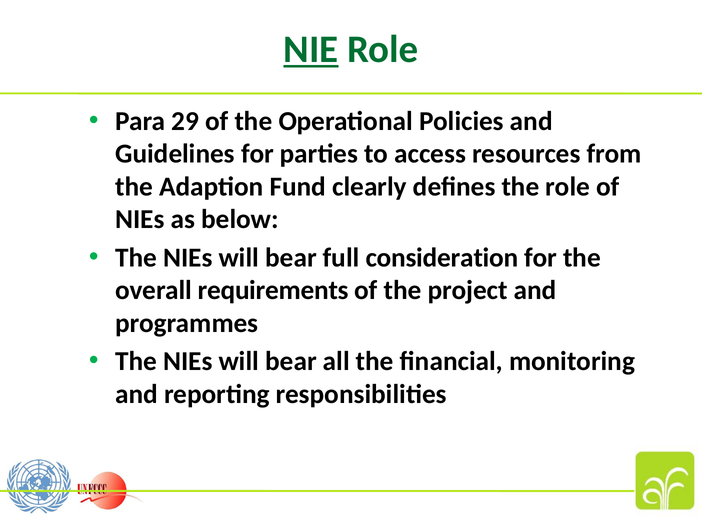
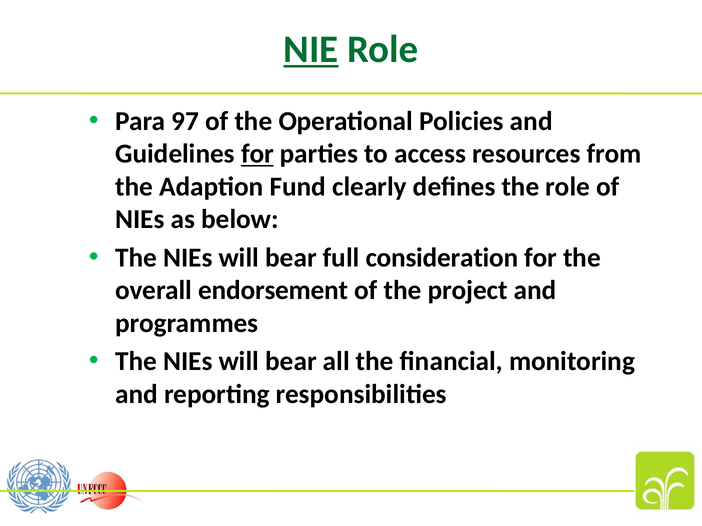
29: 29 -> 97
for at (257, 154) underline: none -> present
requirements: requirements -> endorsement
